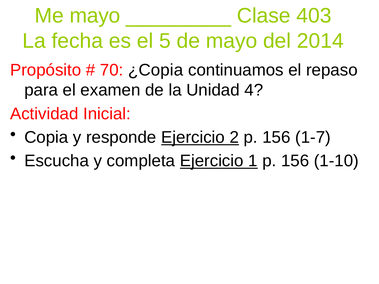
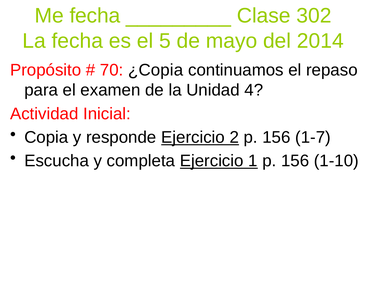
Me mayo: mayo -> fecha
403: 403 -> 302
